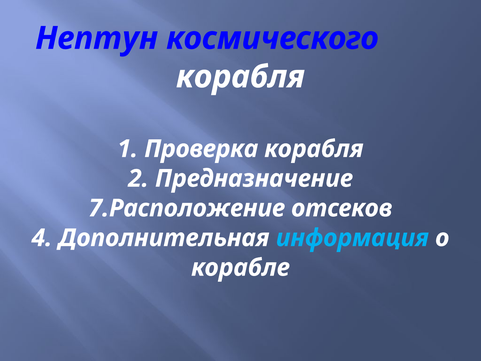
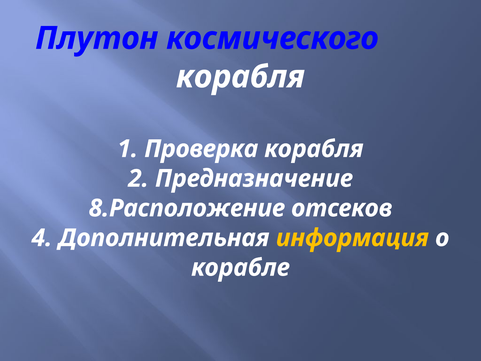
Нептун: Нептун -> Плутон
7.Расположение: 7.Расположение -> 8.Расположение
информация colour: light blue -> yellow
